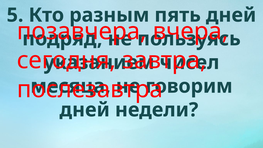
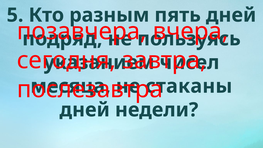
говорим: говорим -> стаканы
